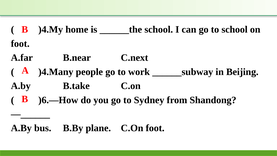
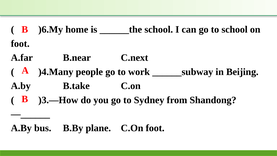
)4.My: )4.My -> )6.My
)6.—How: )6.—How -> )3.—How
